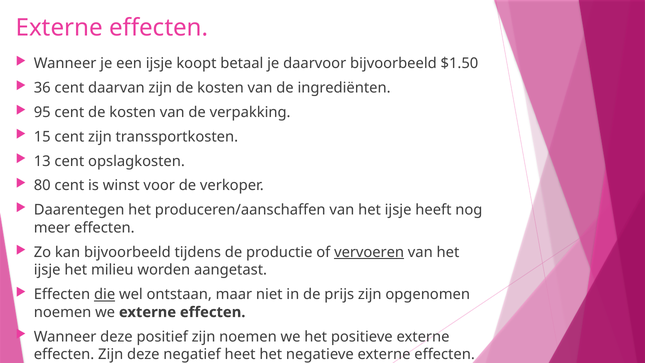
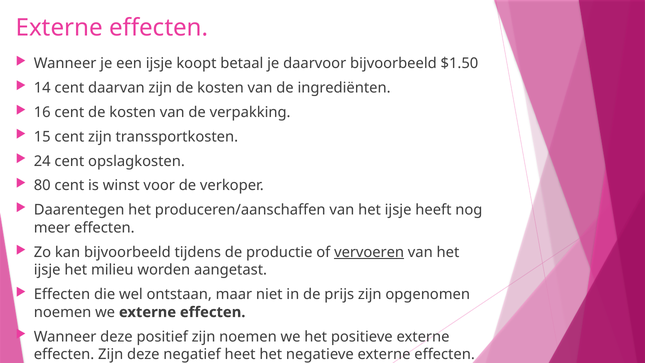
36: 36 -> 14
95: 95 -> 16
13: 13 -> 24
die underline: present -> none
